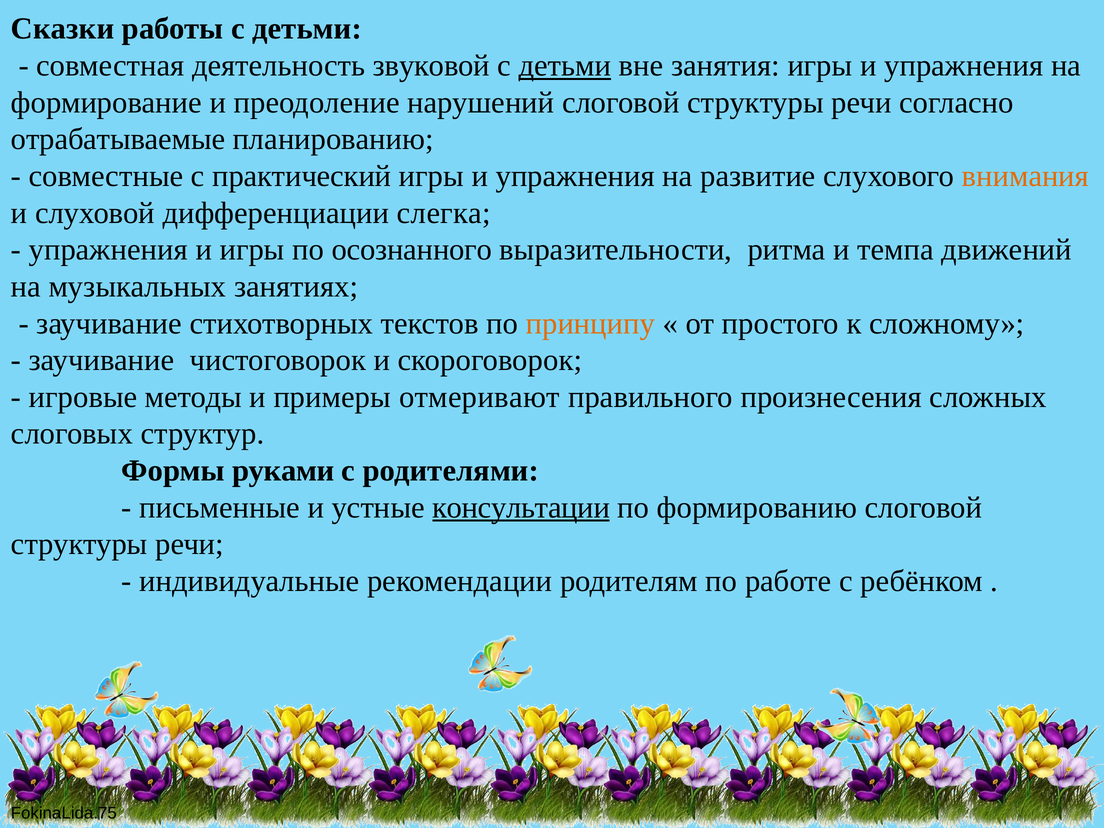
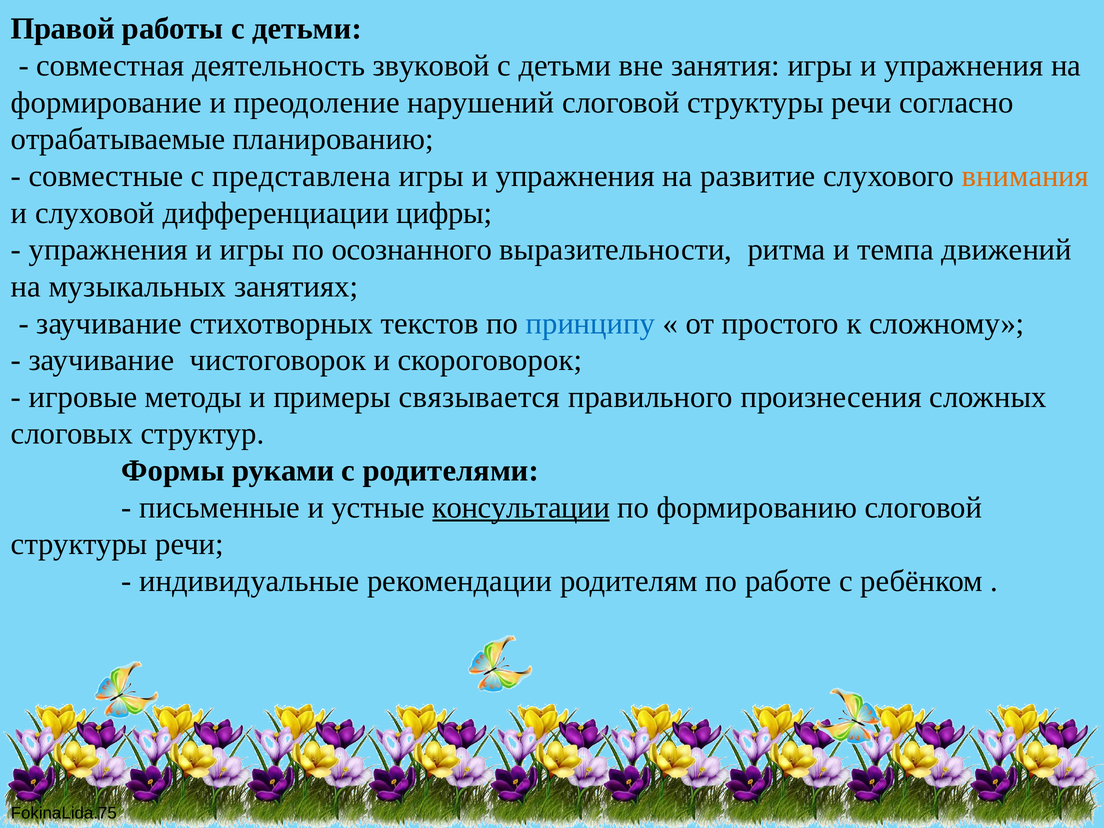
Сказки: Сказки -> Правой
детьми at (565, 66) underline: present -> none
практический: практический -> представлена
слегка: слегка -> цифры
принципу colour: orange -> blue
отмеривают: отмеривают -> связывается
